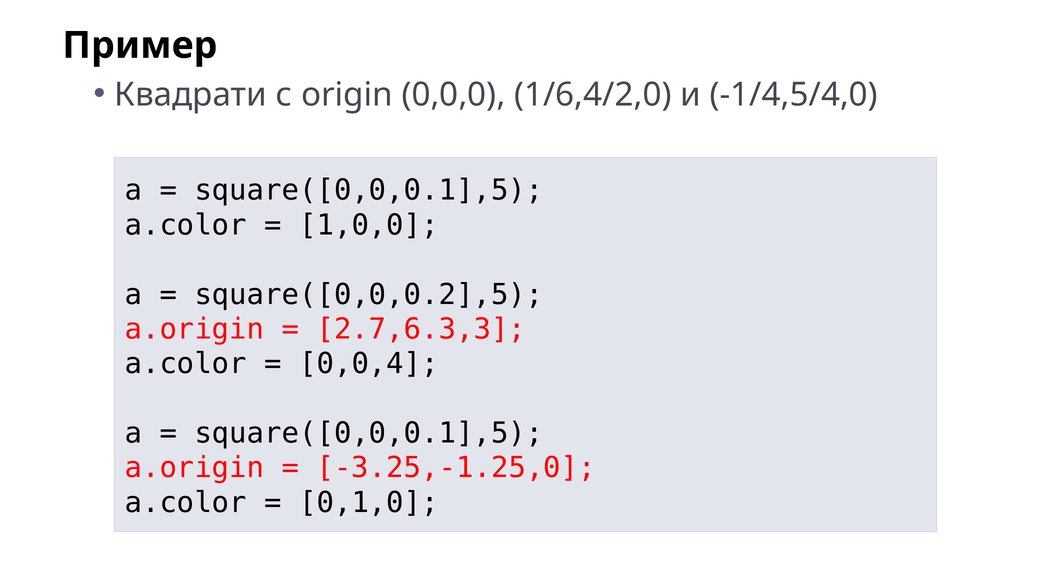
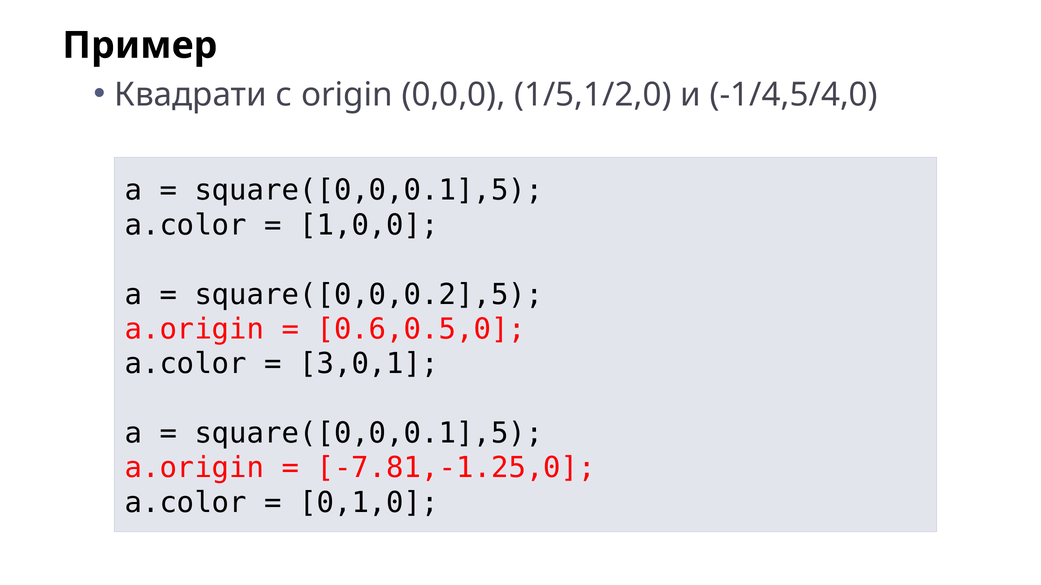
1/6,4/2,0: 1/6,4/2,0 -> 1/5,1/2,0
2.7,6.3,3: 2.7,6.3,3 -> 0.6,0.5,0
0,0,4: 0,0,4 -> 3,0,1
-3.25,-1.25,0: -3.25,-1.25,0 -> -7.81,-1.25,0
